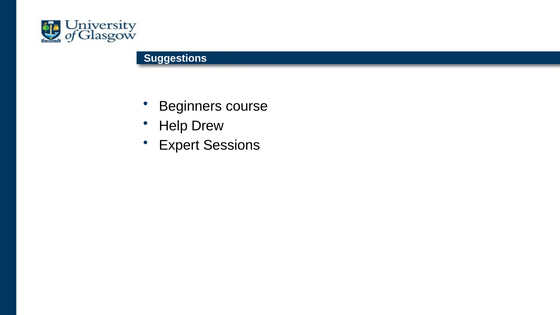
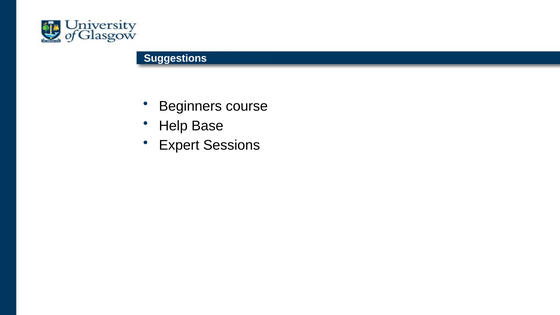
Drew: Drew -> Base
